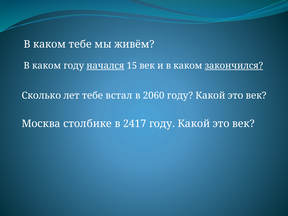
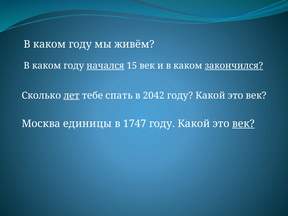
тебе at (80, 44): тебе -> году
лет underline: none -> present
встал: встал -> спать
2060: 2060 -> 2042
столбике: столбике -> единицы
2417: 2417 -> 1747
век at (243, 124) underline: none -> present
